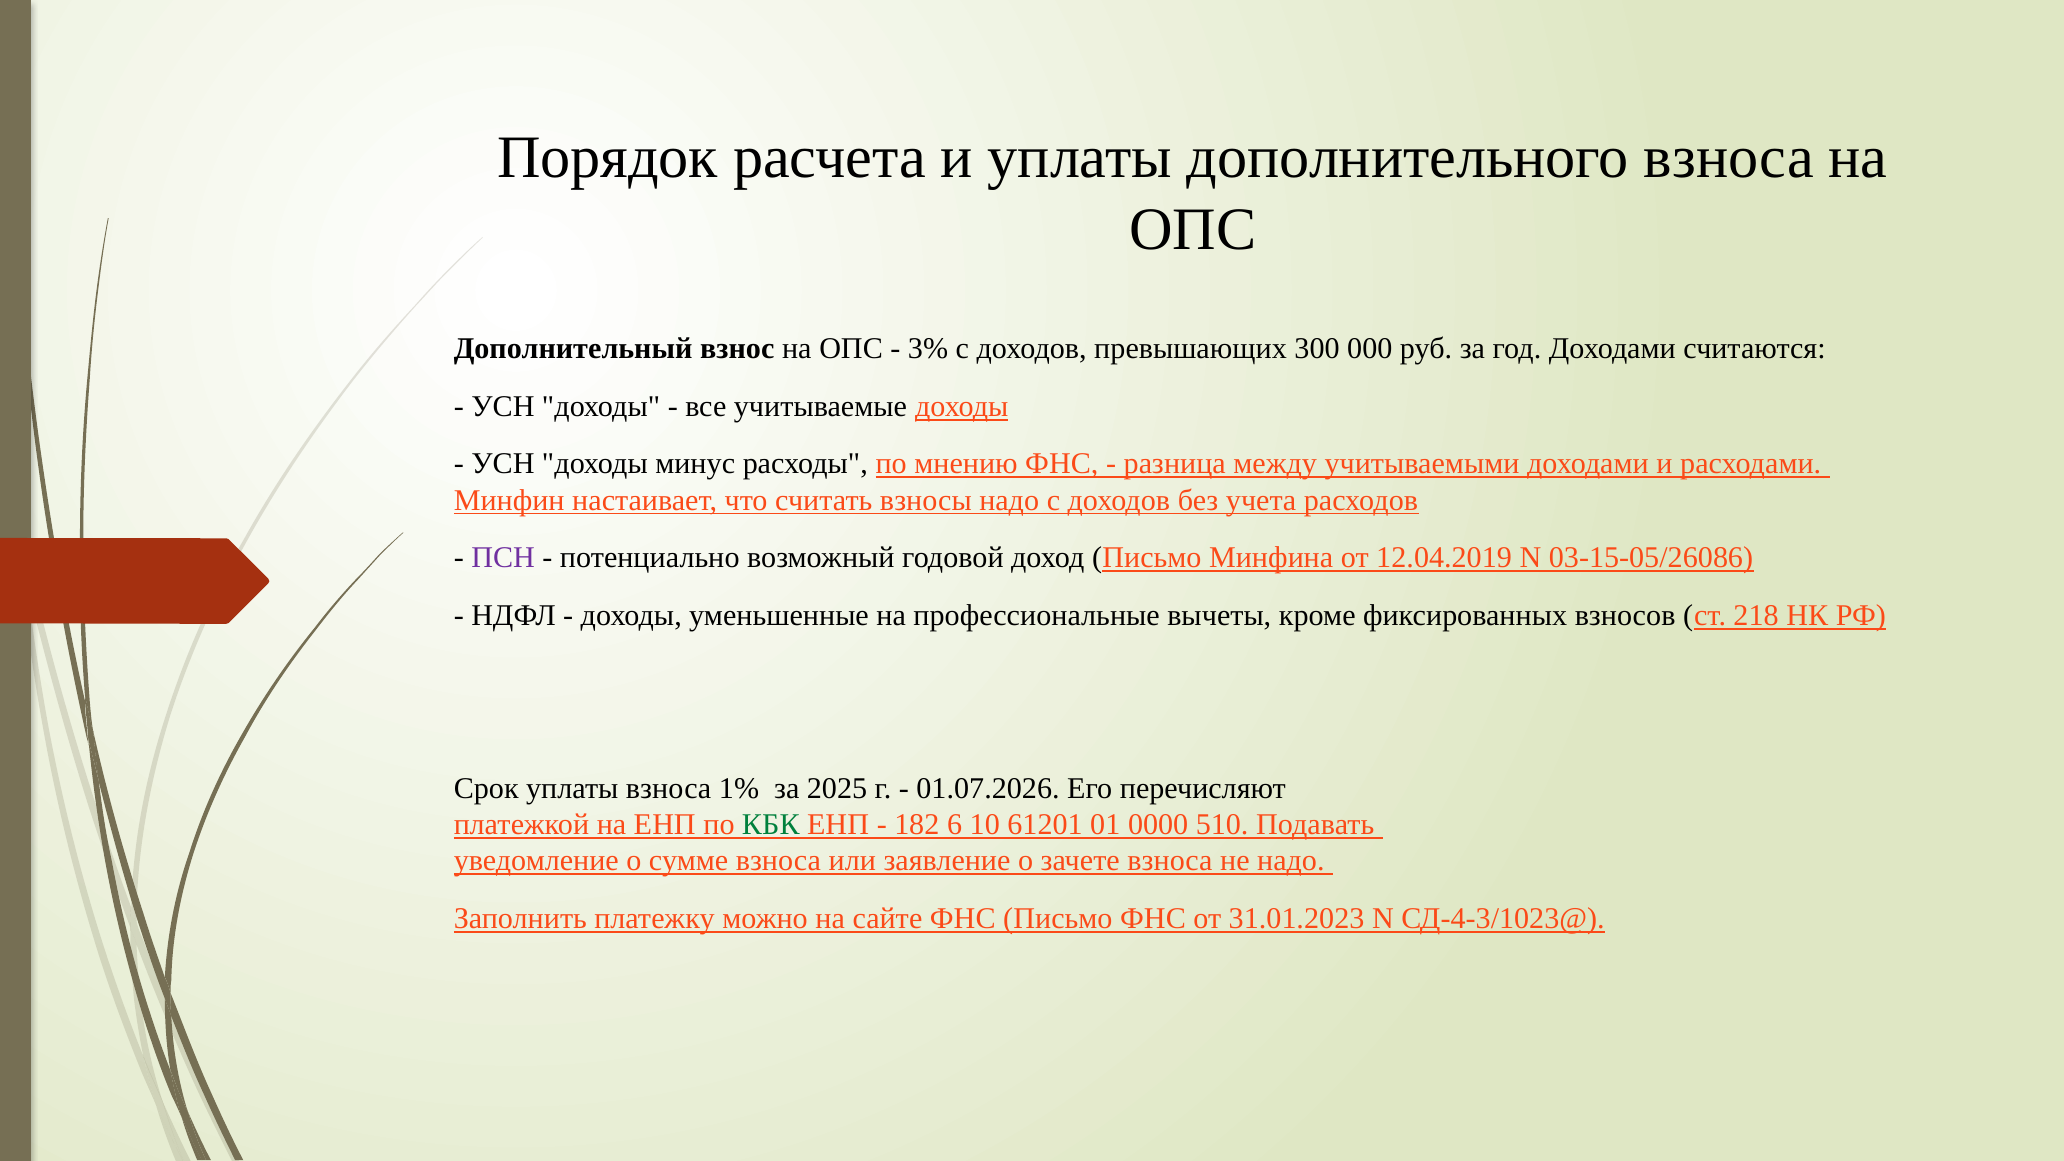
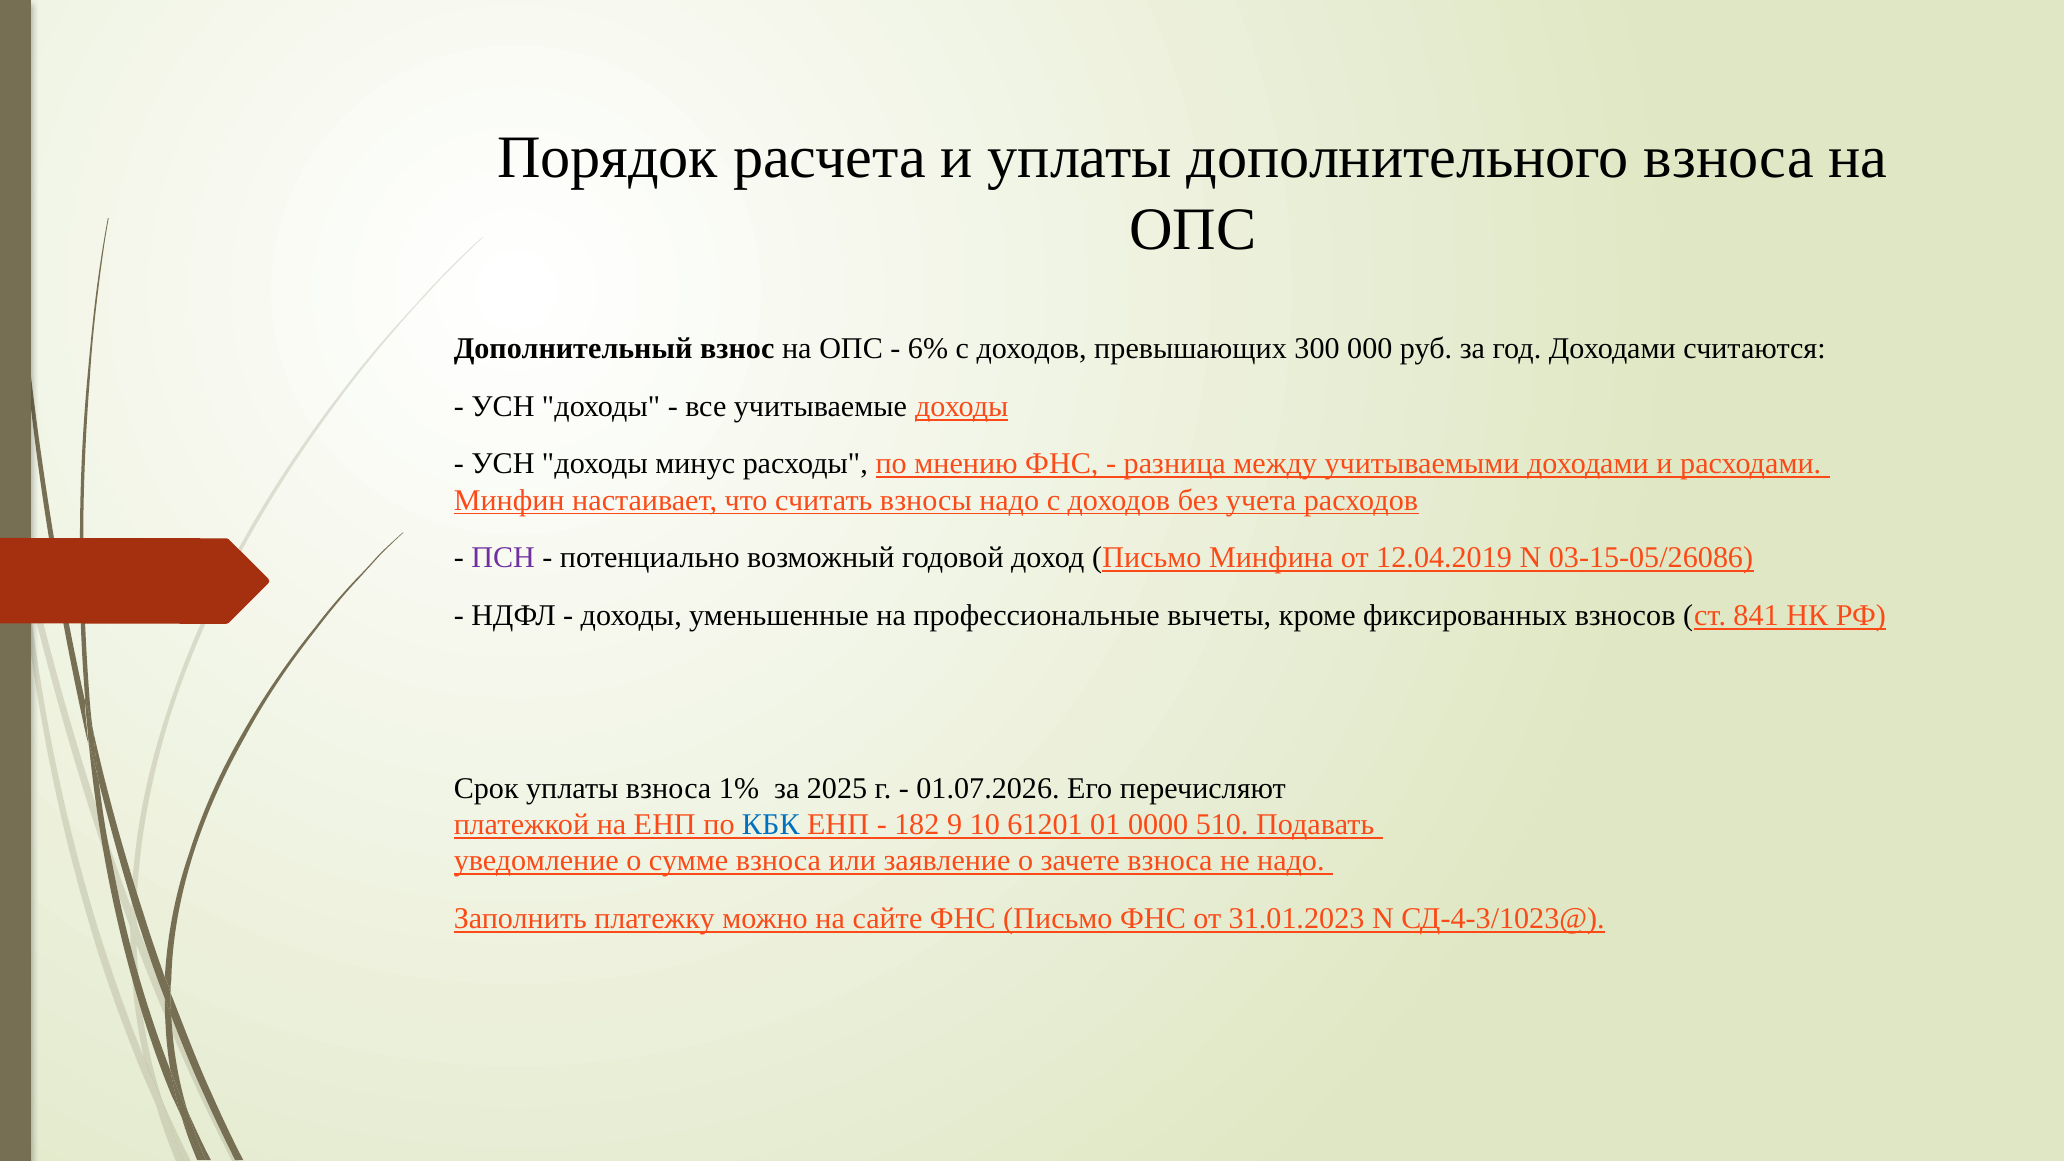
3%: 3% -> 6%
218: 218 -> 841
КБК colour: green -> blue
6: 6 -> 9
